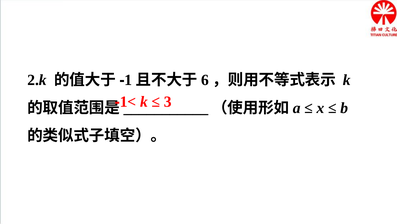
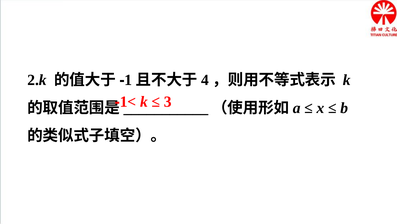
6: 6 -> 4
